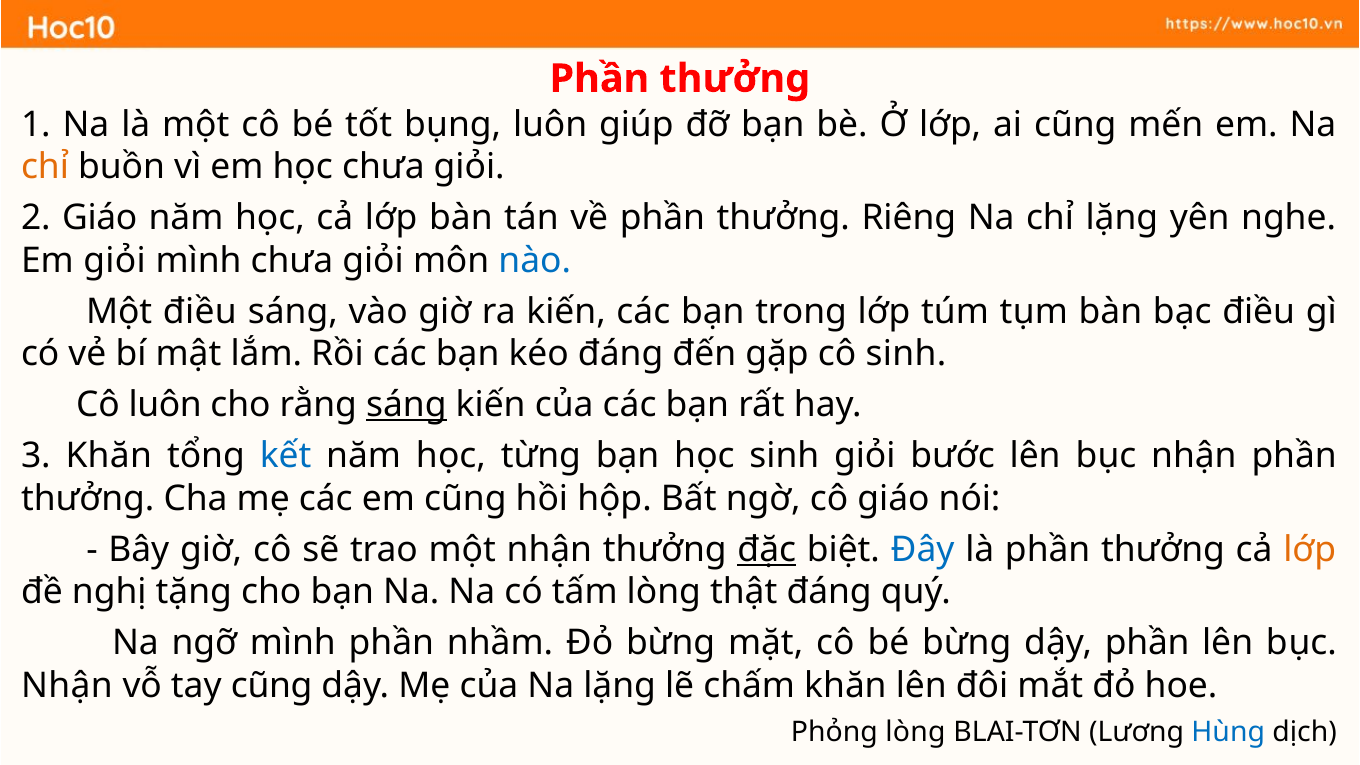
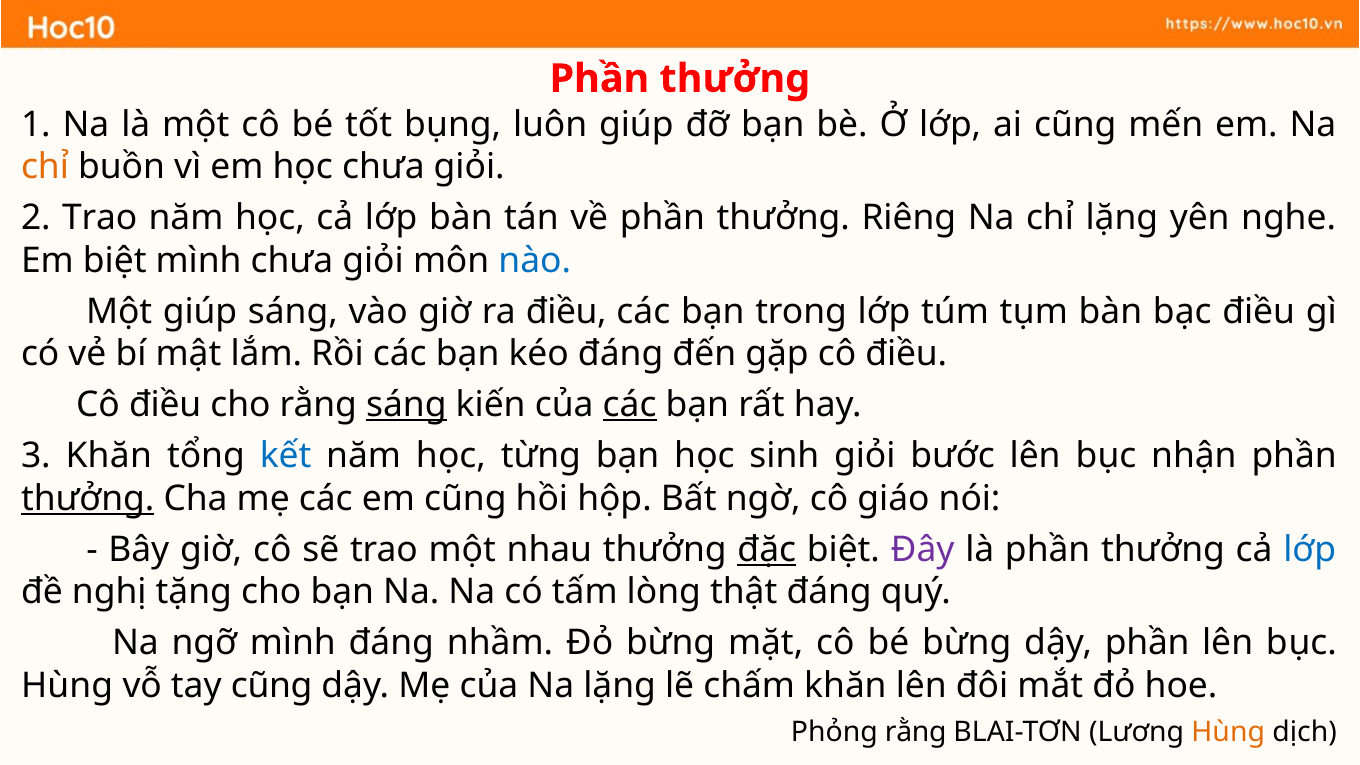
2 Giáo: Giáo -> Trao
Em giỏi: giỏi -> biệt
Một điều: điều -> giúp
ra kiến: kiến -> điều
gặp cô sinh: sinh -> điều
luôn at (165, 405): luôn -> điều
các at (630, 405) underline: none -> present
thưởng at (88, 499) underline: none -> present
một nhận: nhận -> nhau
Đây colour: blue -> purple
lớp at (1310, 550) colour: orange -> blue
mình phần: phần -> đáng
Nhận at (67, 686): Nhận -> Hùng
Phỏng lòng: lòng -> rằng
Hùng at (1228, 732) colour: blue -> orange
